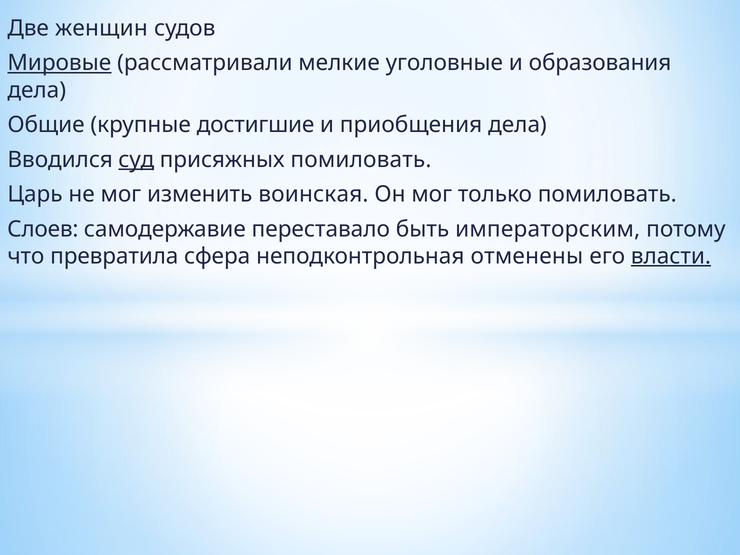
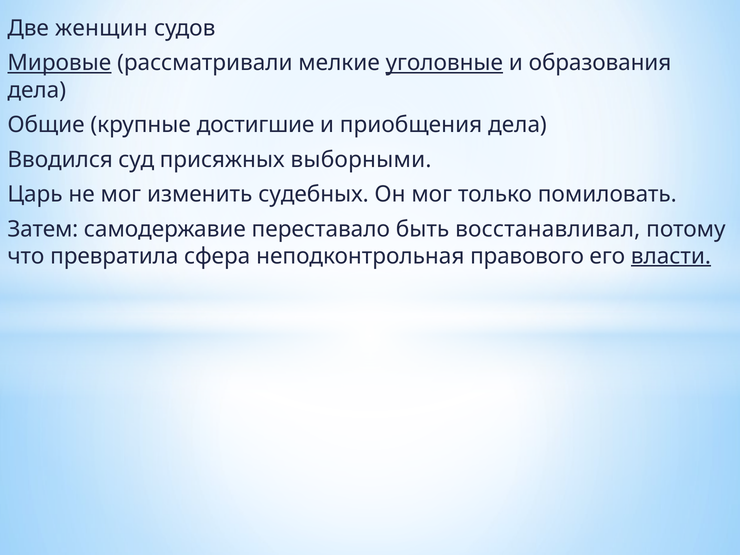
уголовные underline: none -> present
суд underline: present -> none
присяжных помиловать: помиловать -> выборными
воинская: воинская -> судебных
Слоев: Слоев -> Затем
императорским: императорским -> восстанавливал
отменены: отменены -> правового
